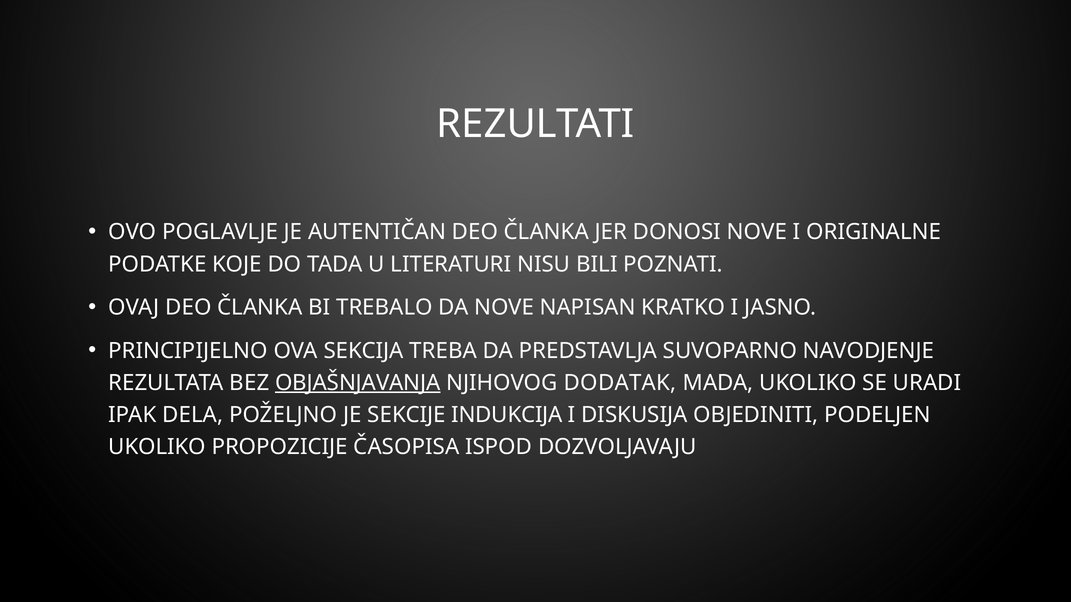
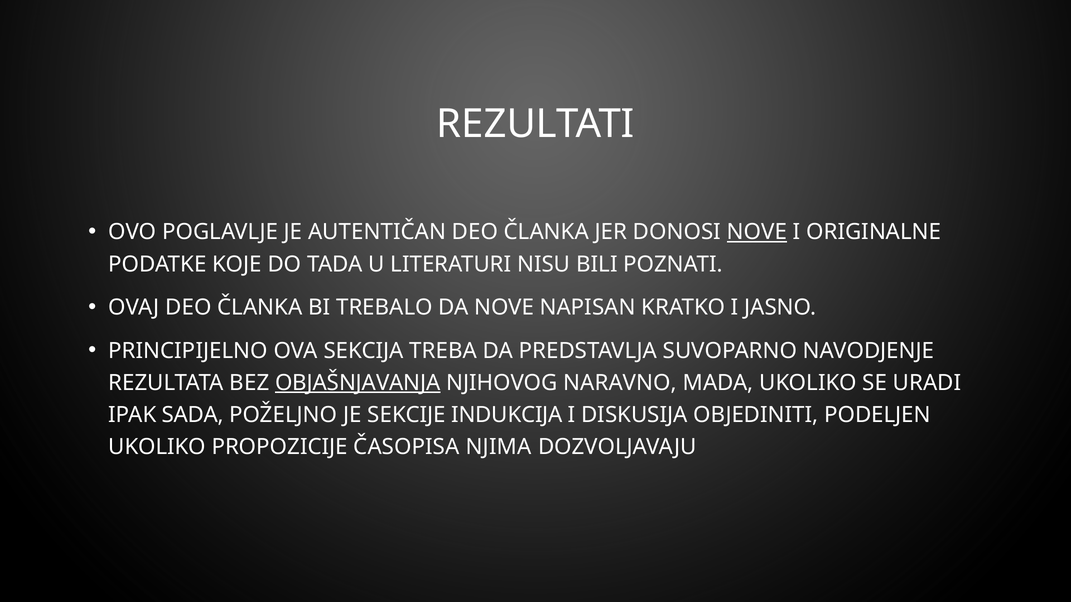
NOVE at (757, 232) underline: none -> present
DODATAK: DODATAK -> NARAVNO
DELA: DELA -> SADA
ISPOD: ISPOD -> NJIMA
